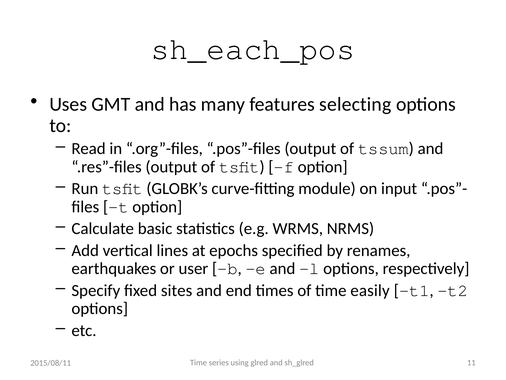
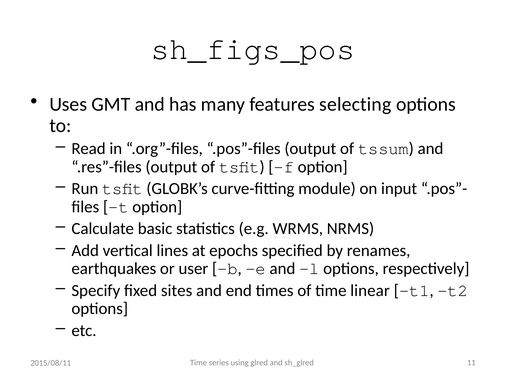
sh_each_pos: sh_each_pos -> sh_figs_pos
easily: easily -> linear
